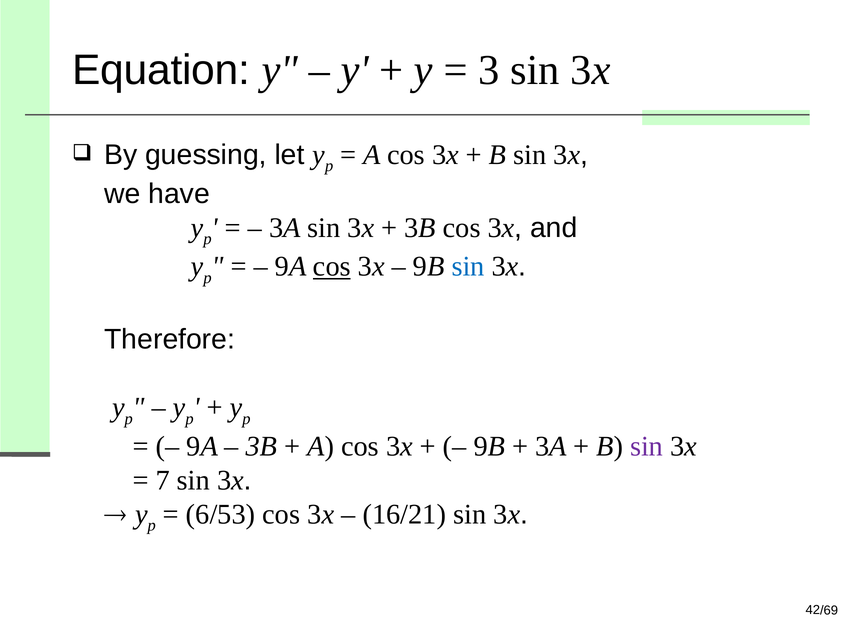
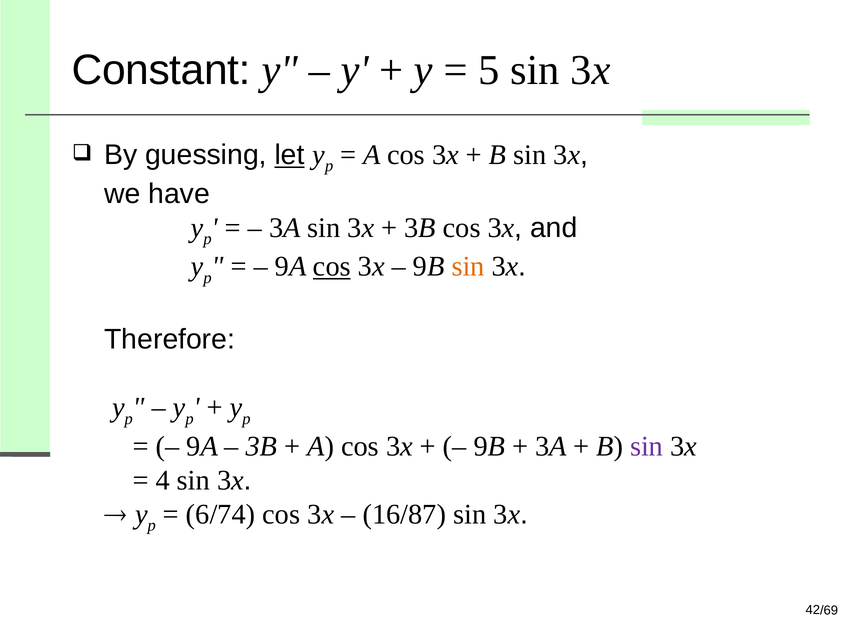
Equation: Equation -> Constant
3: 3 -> 5
let underline: none -> present
sin at (468, 267) colour: blue -> orange
7: 7 -> 4
6/53: 6/53 -> 6/74
16/21: 16/21 -> 16/87
